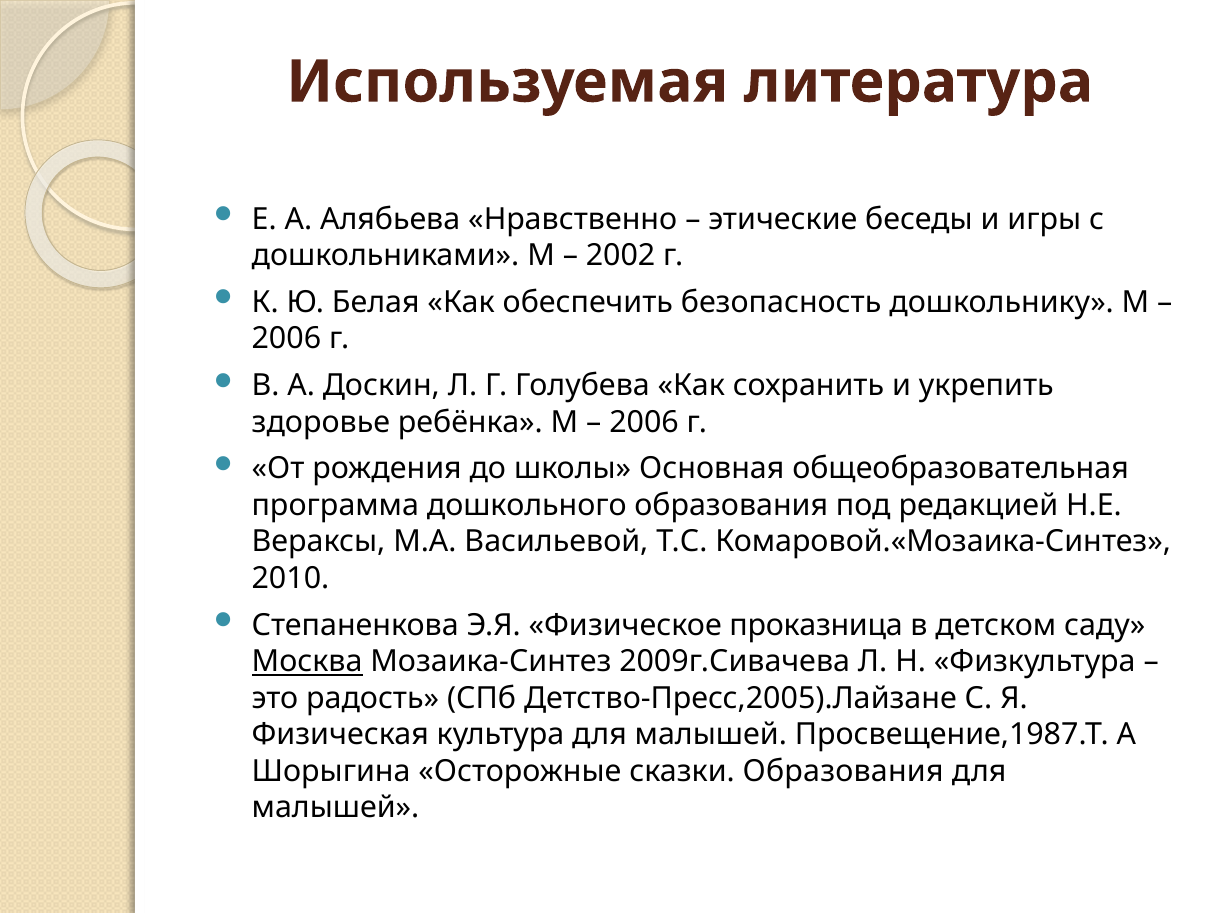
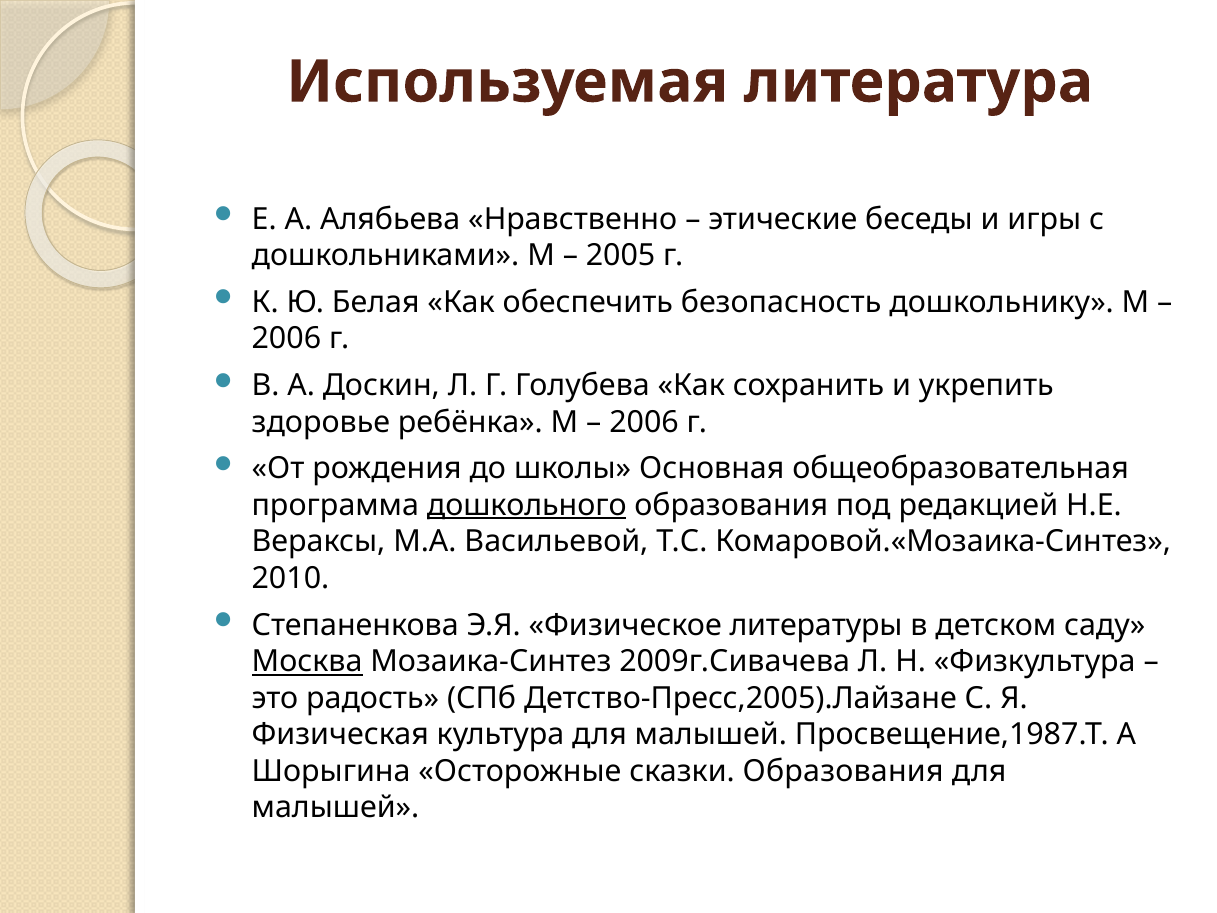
2002: 2002 -> 2005
дошкольного underline: none -> present
проказница: проказница -> литературы
